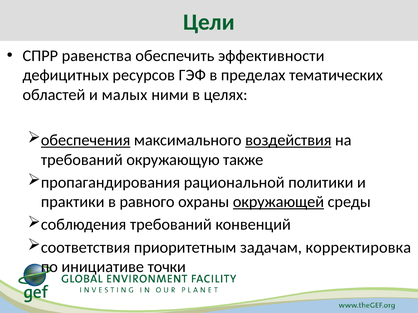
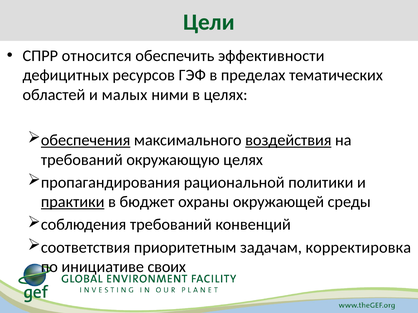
равенства: равенства -> относится
окружающую также: также -> целях
практики underline: none -> present
равного: равного -> бюджет
окружающей underline: present -> none
точки: точки -> своих
